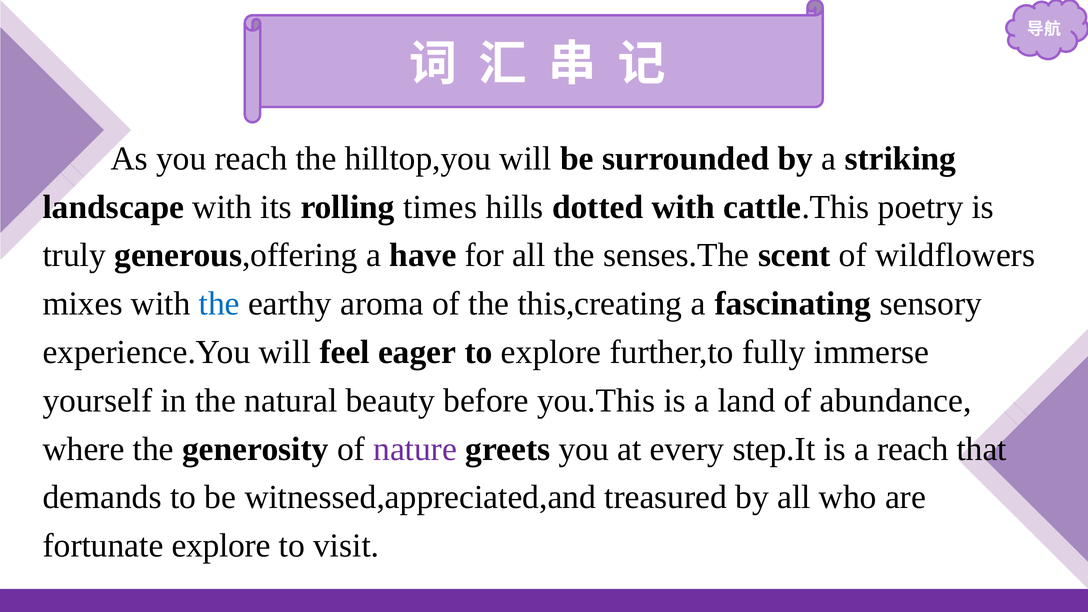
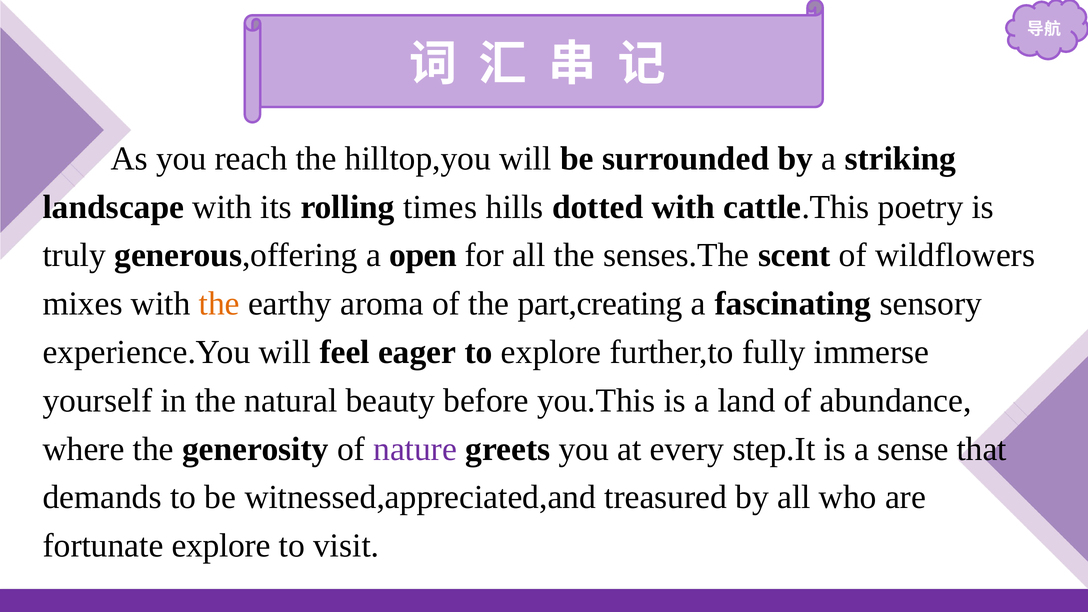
have: have -> open
the at (219, 304) colour: blue -> orange
this,creating: this,creating -> part,creating
a reach: reach -> sense
